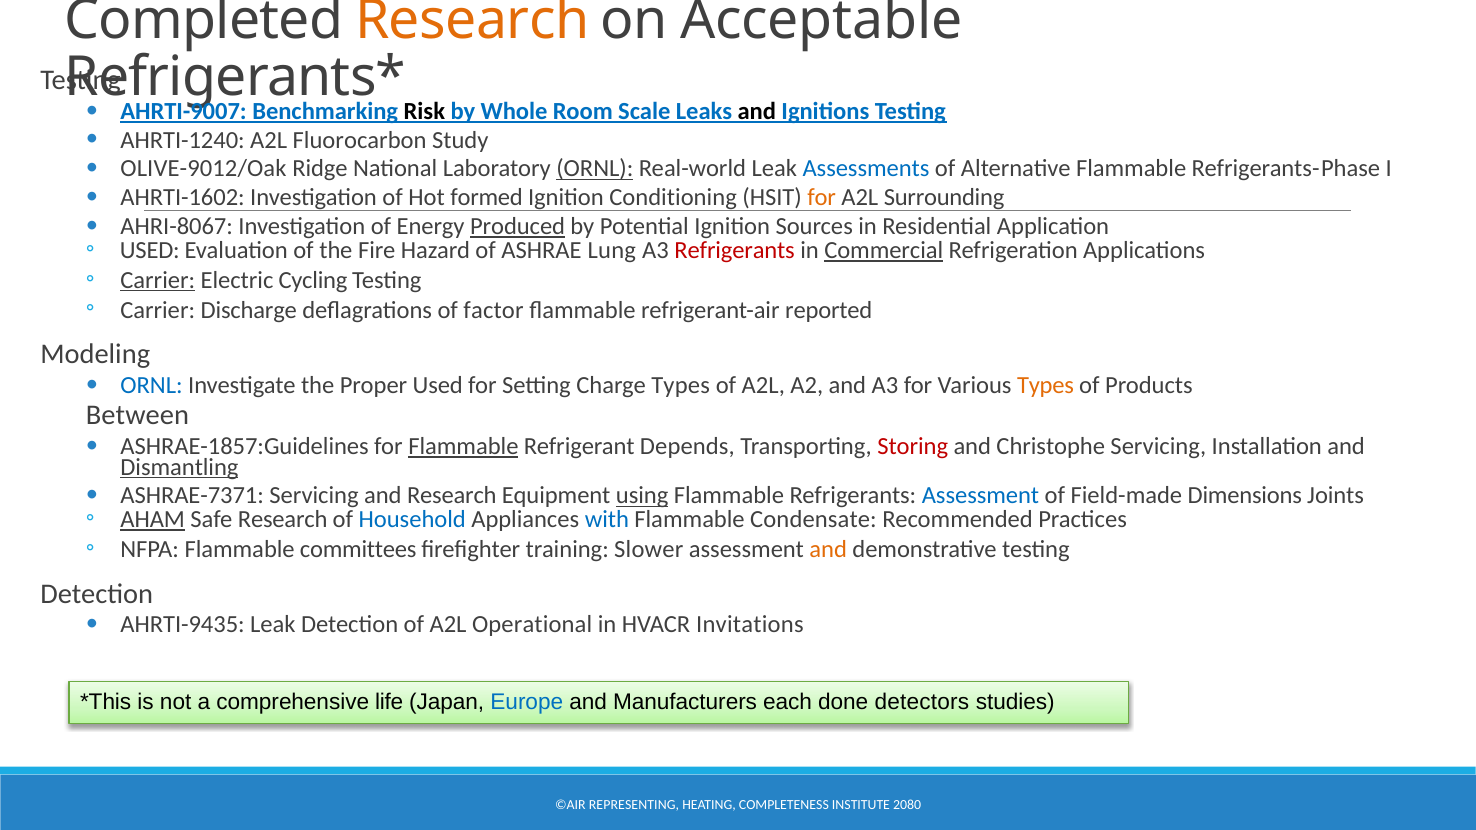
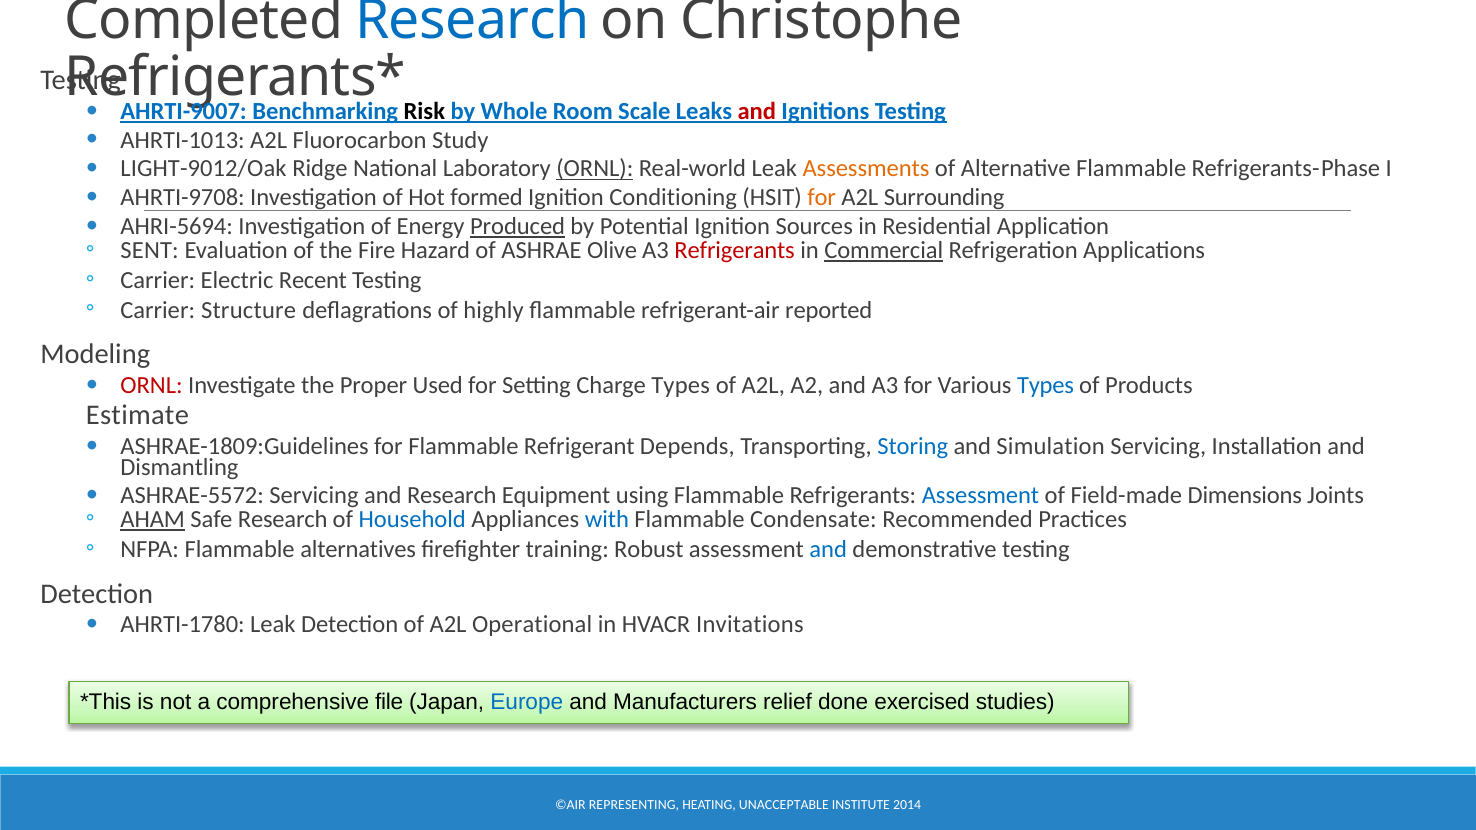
Research at (472, 20) colour: orange -> blue
Acceptable: Acceptable -> Christophe
and at (757, 111) colour: black -> red
AHRTI-1240: AHRTI-1240 -> AHRTI-1013
OLIVE-9012/Oak: OLIVE-9012/Oak -> LIGHT-9012/Oak
Assessments colour: blue -> orange
AHRTI-1602: AHRTI-1602 -> AHRTI-9708
AHRI-8067: AHRI-8067 -> AHRI-5694
USED at (150, 250): USED -> SENT
Lung: Lung -> Olive
Carrier at (158, 280) underline: present -> none
Cycling: Cycling -> Recent
Discharge: Discharge -> Structure
factor: factor -> highly
ORNL at (152, 385) colour: blue -> red
Types at (1046, 385) colour: orange -> blue
Between: Between -> Estimate
ASHRAE-1857:Guidelines: ASHRAE-1857:Guidelines -> ASHRAE-1809:Guidelines
Flammable at (463, 446) underline: present -> none
Storing colour: red -> blue
Christophe: Christophe -> Simulation
Dismantling underline: present -> none
ASHRAE-7371: ASHRAE-7371 -> ASHRAE-5572
using underline: present -> none
committees: committees -> alternatives
Slower: Slower -> Robust
and at (828, 550) colour: orange -> blue
AHRTI-9435: AHRTI-9435 -> AHRTI-1780
life: life -> file
each: each -> relief
detectors: detectors -> exercised
COMPLETENESS: COMPLETENESS -> UNACCEPTABLE
2080: 2080 -> 2014
